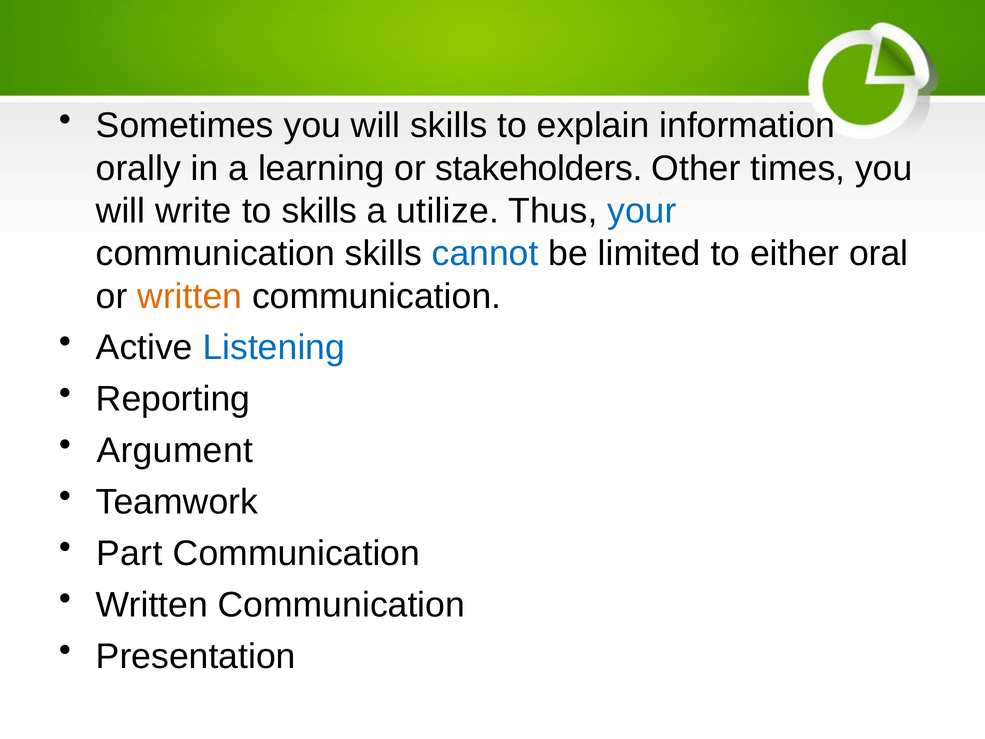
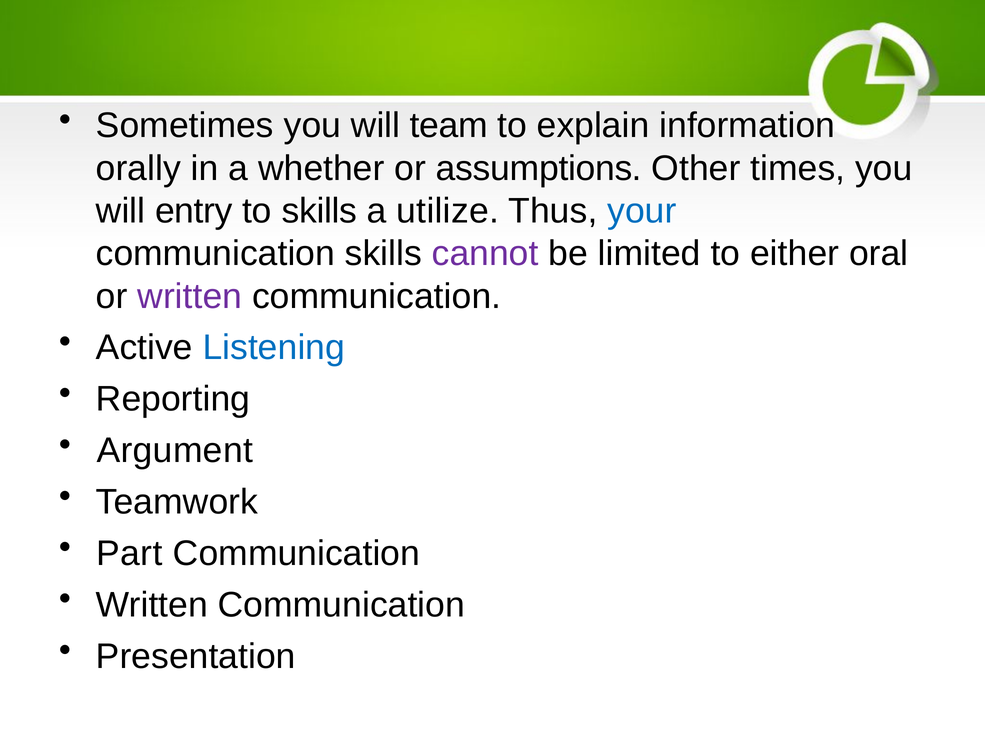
will skills: skills -> team
learning: learning -> whether
stakeholders: stakeholders -> assumptions
write: write -> entry
cannot colour: blue -> purple
written at (190, 296) colour: orange -> purple
